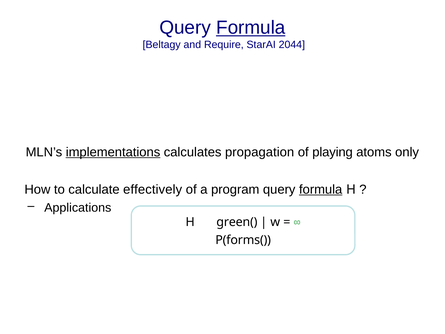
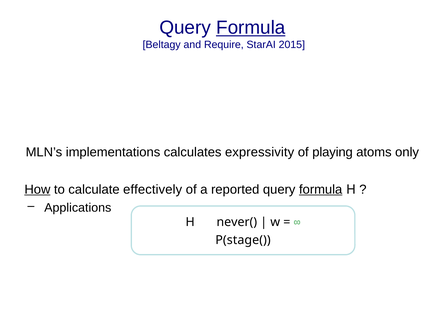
2044: 2044 -> 2015
implementations underline: present -> none
propagation: propagation -> expressivity
How underline: none -> present
program: program -> reported
green(: green( -> never(
P(forms(: P(forms( -> P(stage(
